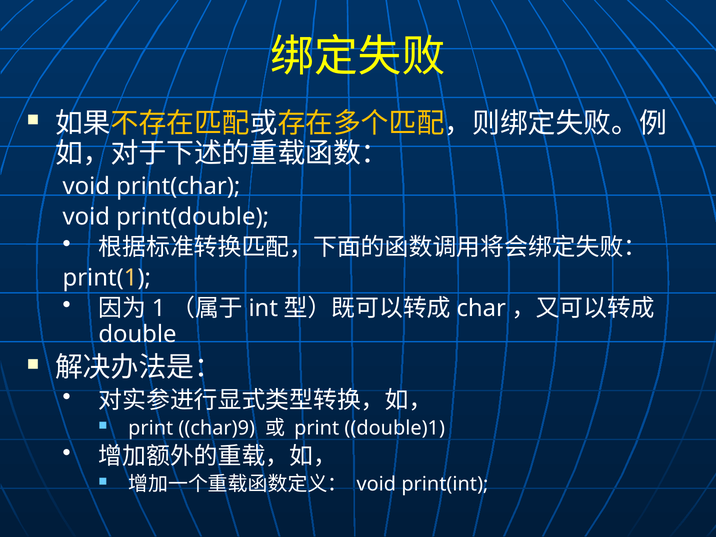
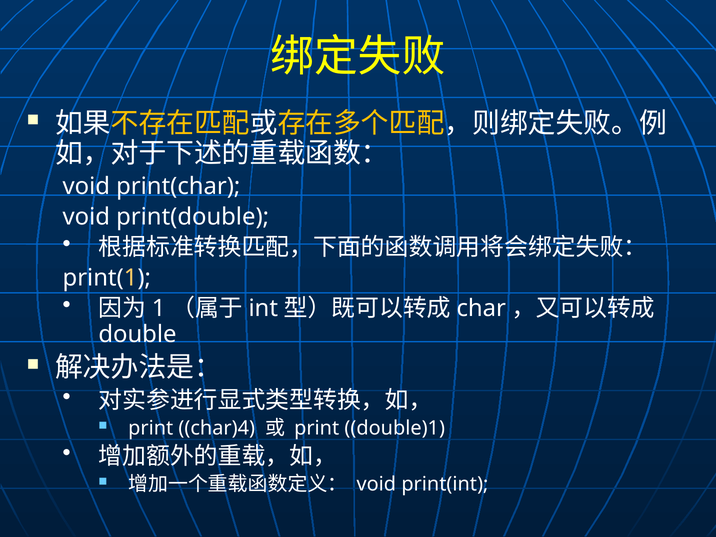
char)9: char)9 -> char)4
